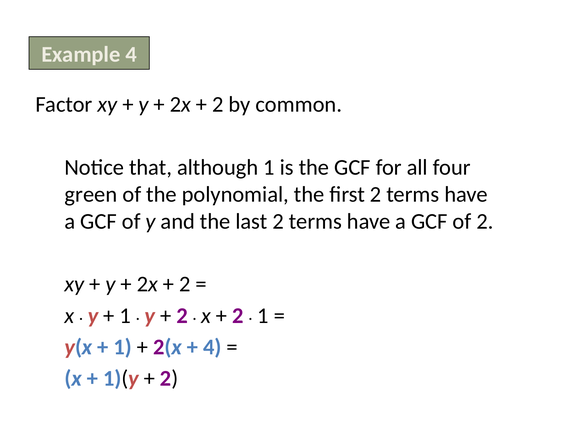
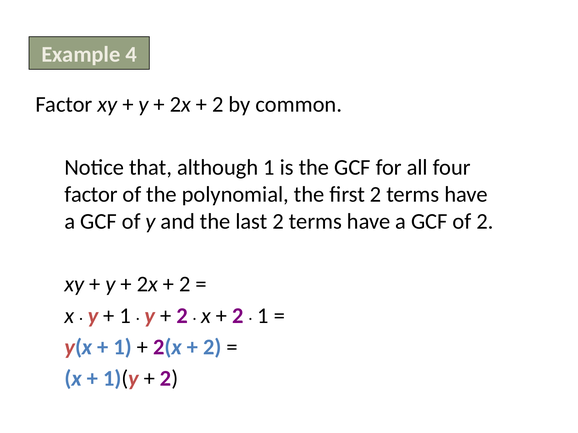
green at (91, 195): green -> factor
4 at (212, 348): 4 -> 2
